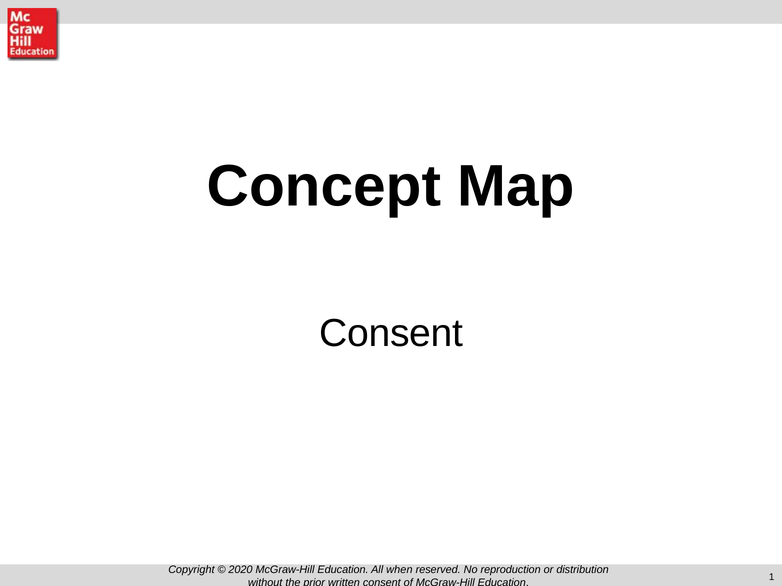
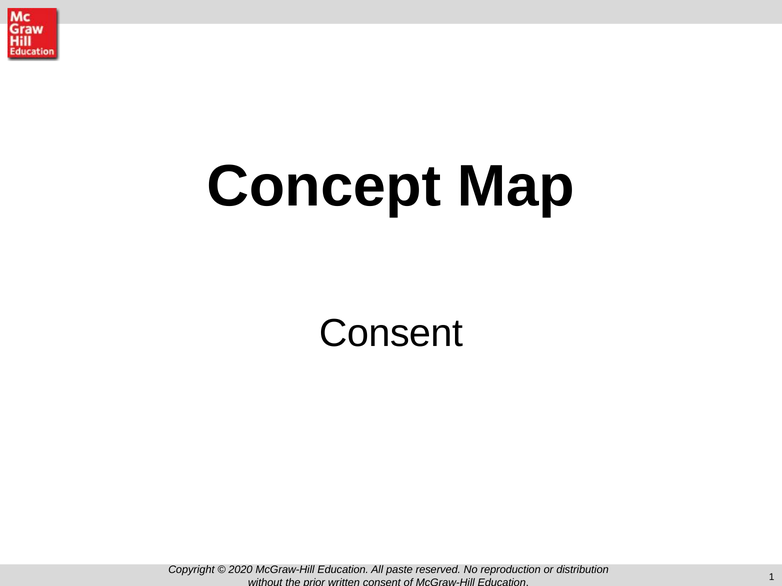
when: when -> paste
